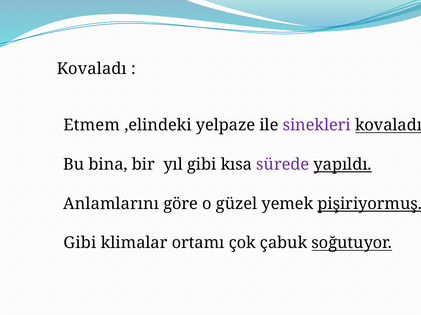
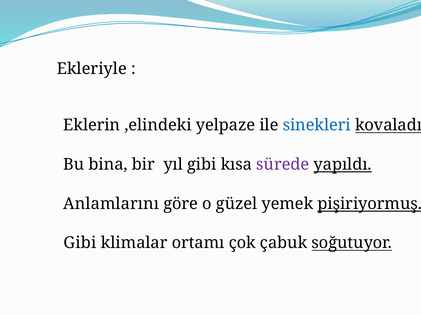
Kovaladı at (92, 69): Kovaladı -> Ekleriyle
Etmem: Etmem -> Eklerin
sinekleri colour: purple -> blue
